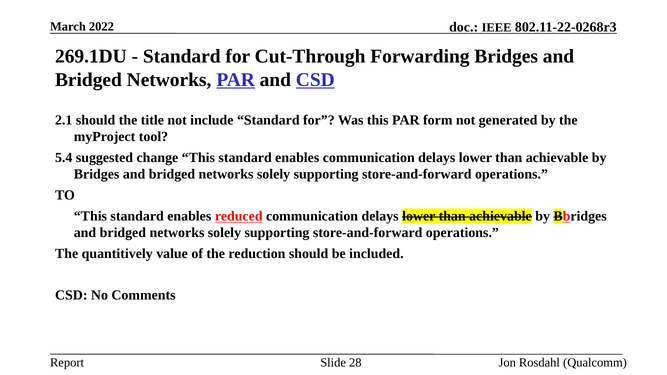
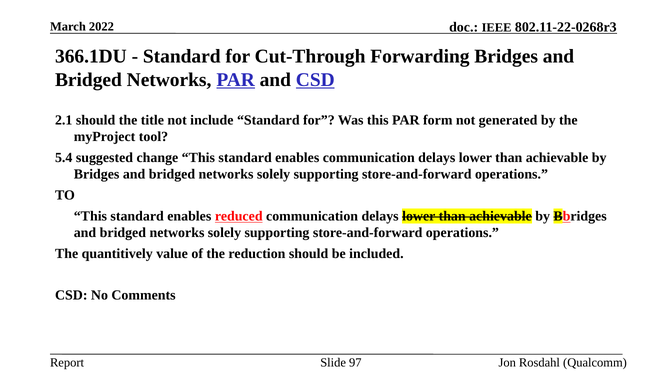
269.1DU: 269.1DU -> 366.1DU
28: 28 -> 97
